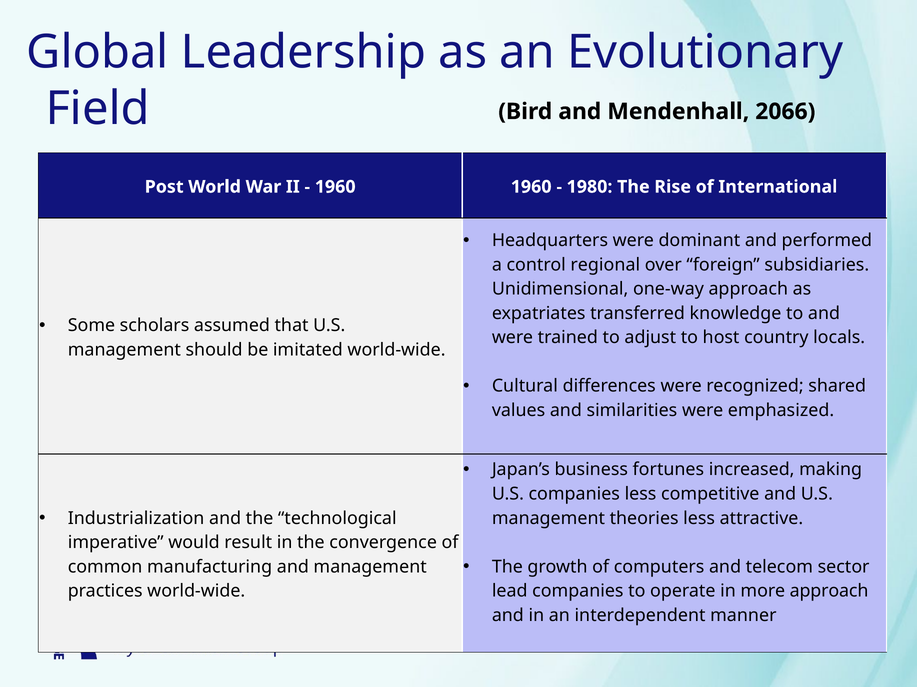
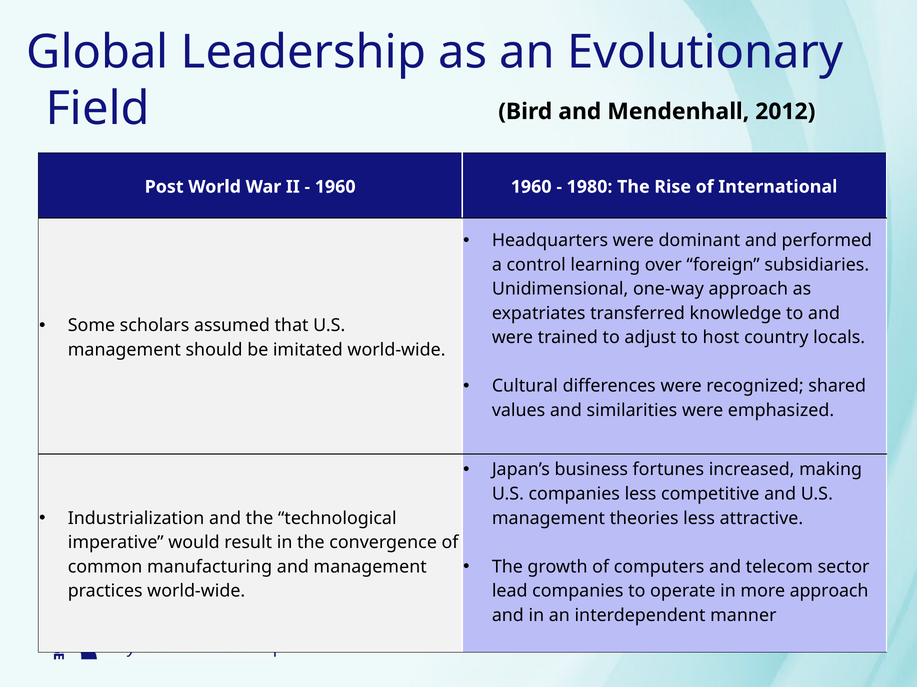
2066: 2066 -> 2012
regional: regional -> learning
